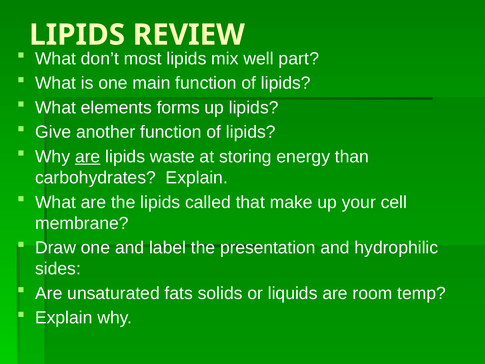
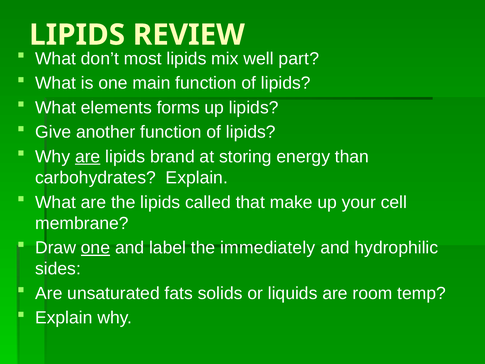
waste: waste -> brand
one at (96, 248) underline: none -> present
presentation: presentation -> immediately
